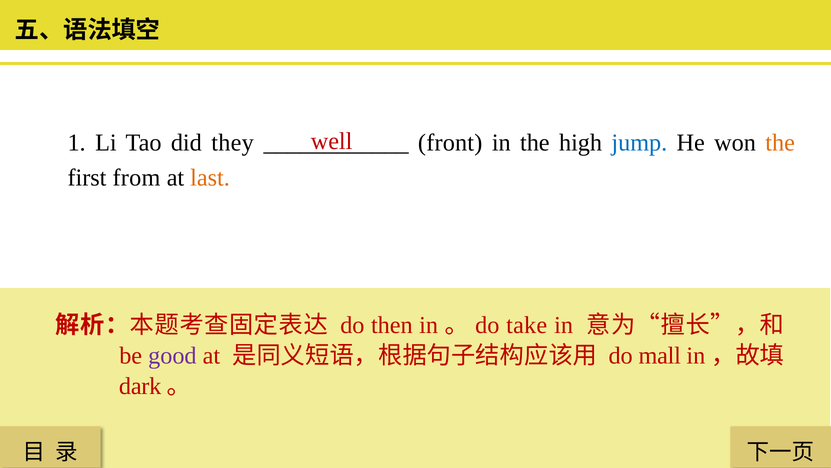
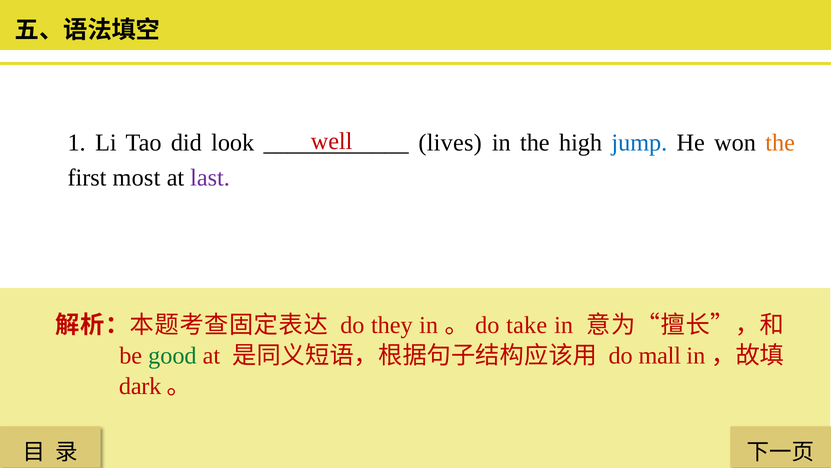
they: they -> look
front: front -> lives
from: from -> most
last colour: orange -> purple
then: then -> they
good colour: purple -> green
